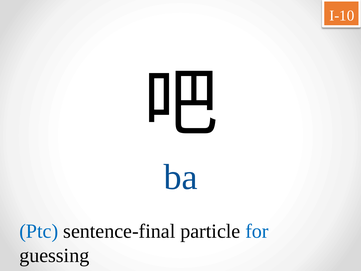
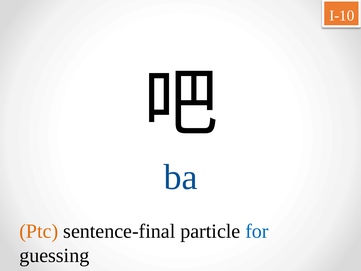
Ptc colour: blue -> orange
